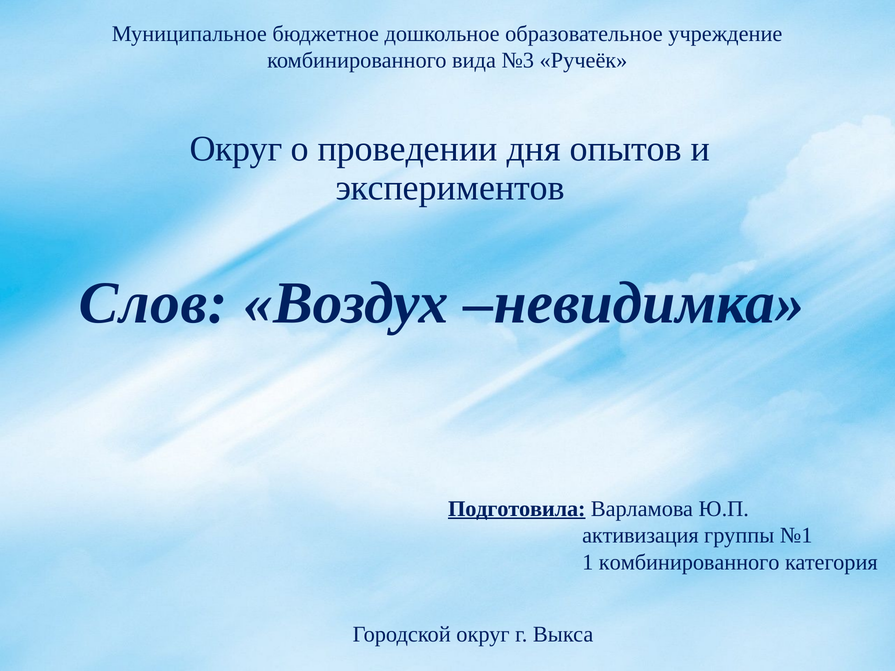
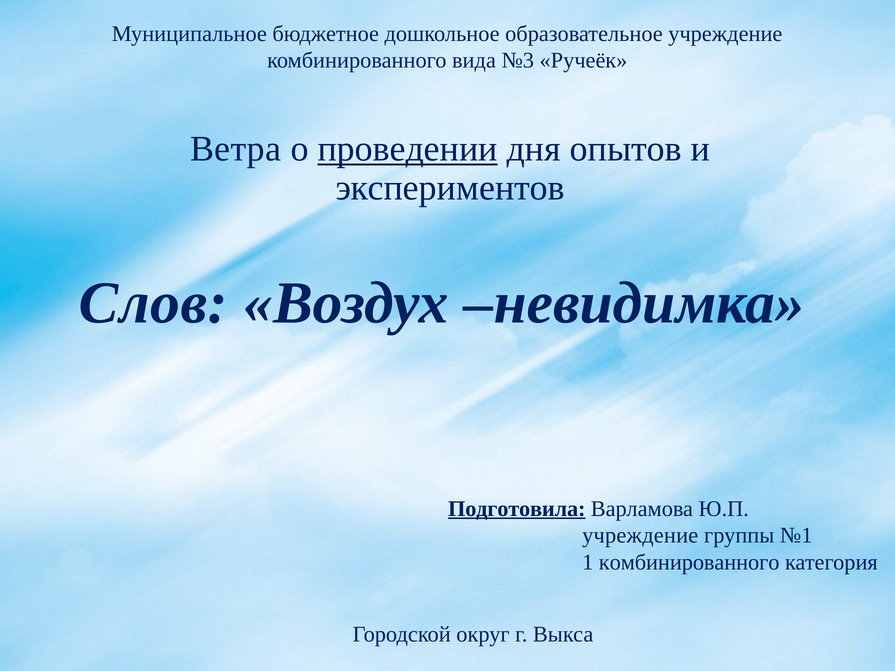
Округ at (236, 149): Округ -> Ветра
проведении underline: none -> present
активизация at (640, 536): активизация -> учреждение
